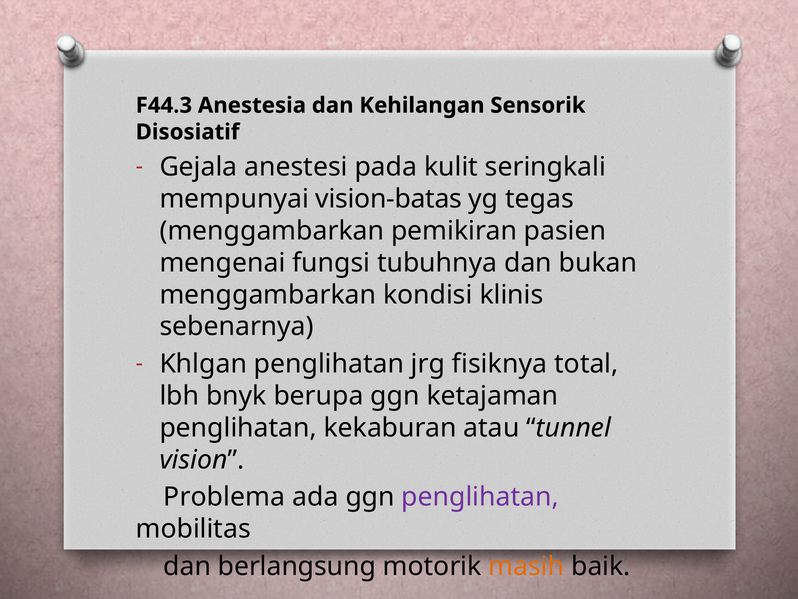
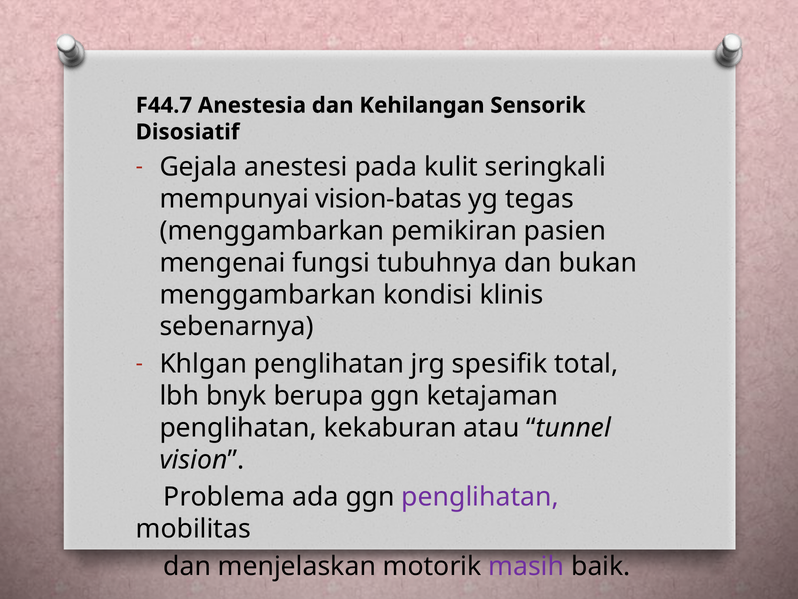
F44.3: F44.3 -> F44.7
fisiknya: fisiknya -> spesifik
berlangsung: berlangsung -> menjelaskan
masih colour: orange -> purple
